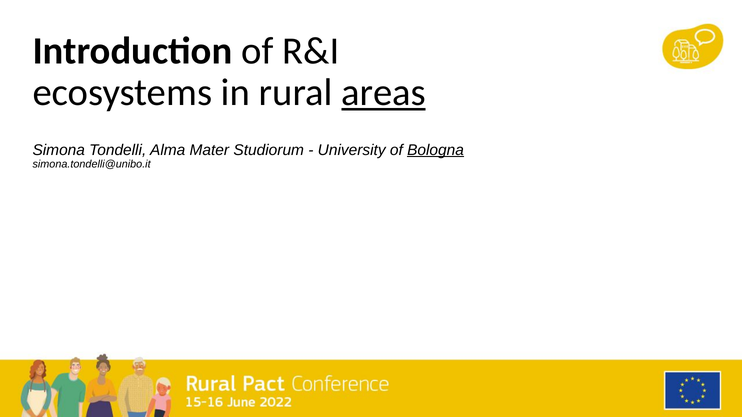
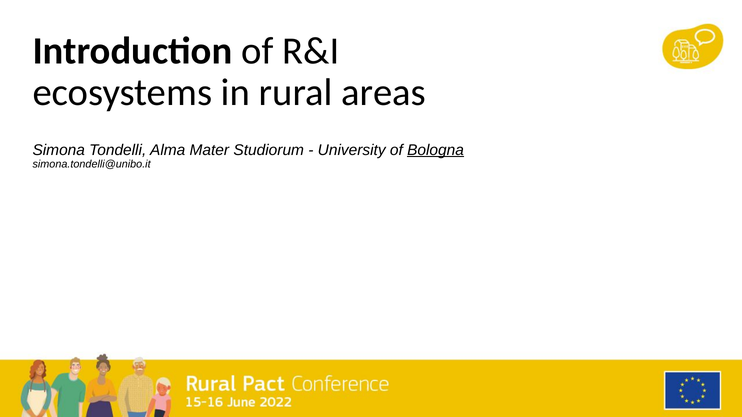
areas underline: present -> none
